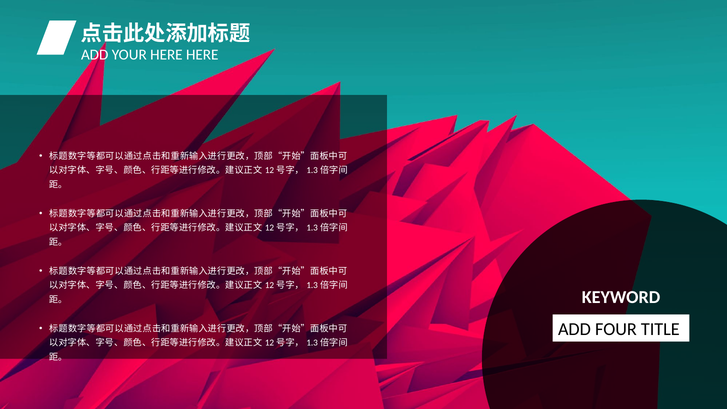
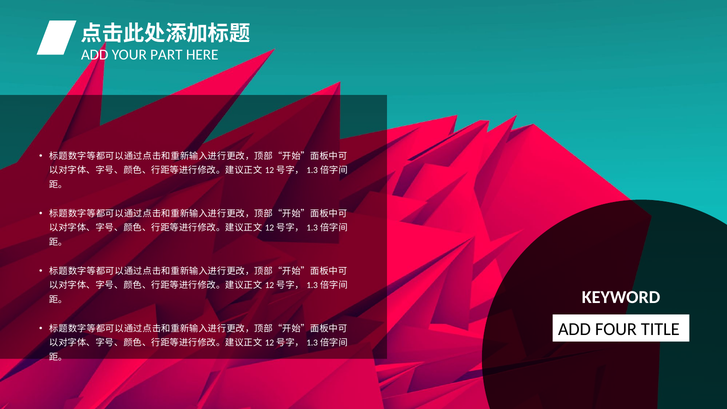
YOUR HERE: HERE -> PART
